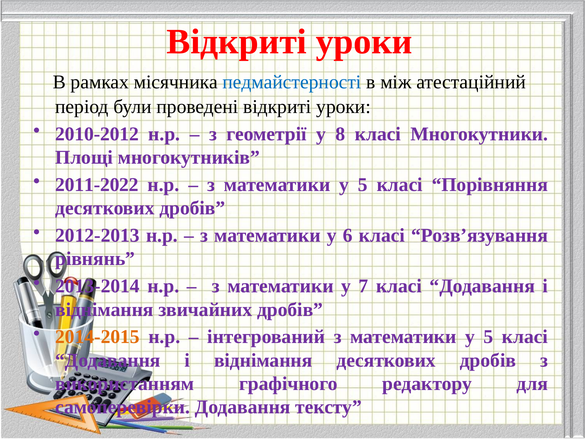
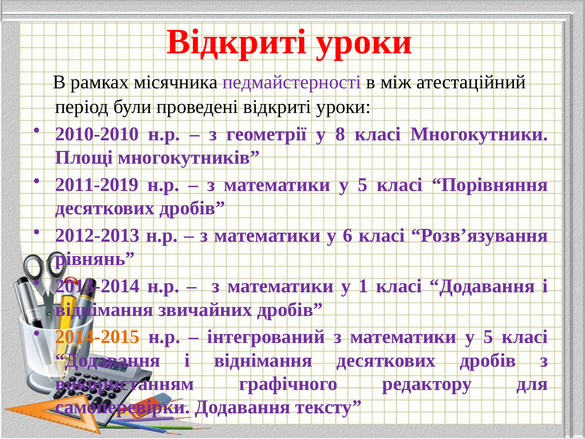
педмайстерності colour: blue -> purple
2010-2012: 2010-2012 -> 2010-2010
2011-2022: 2011-2022 -> 2011-2019
7: 7 -> 1
